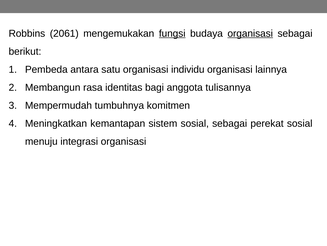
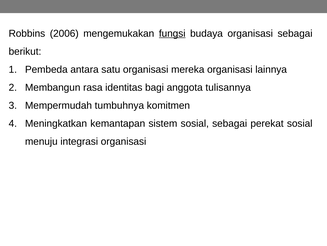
2061: 2061 -> 2006
organisasi at (250, 33) underline: present -> none
individu: individu -> mereka
